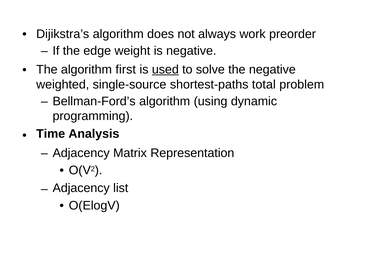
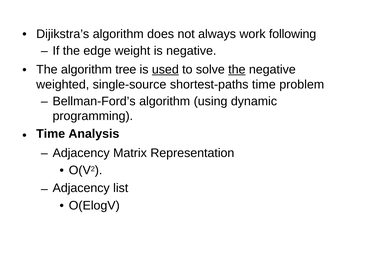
preorder: preorder -> following
first: first -> tree
the at (237, 70) underline: none -> present
shortest-paths total: total -> time
